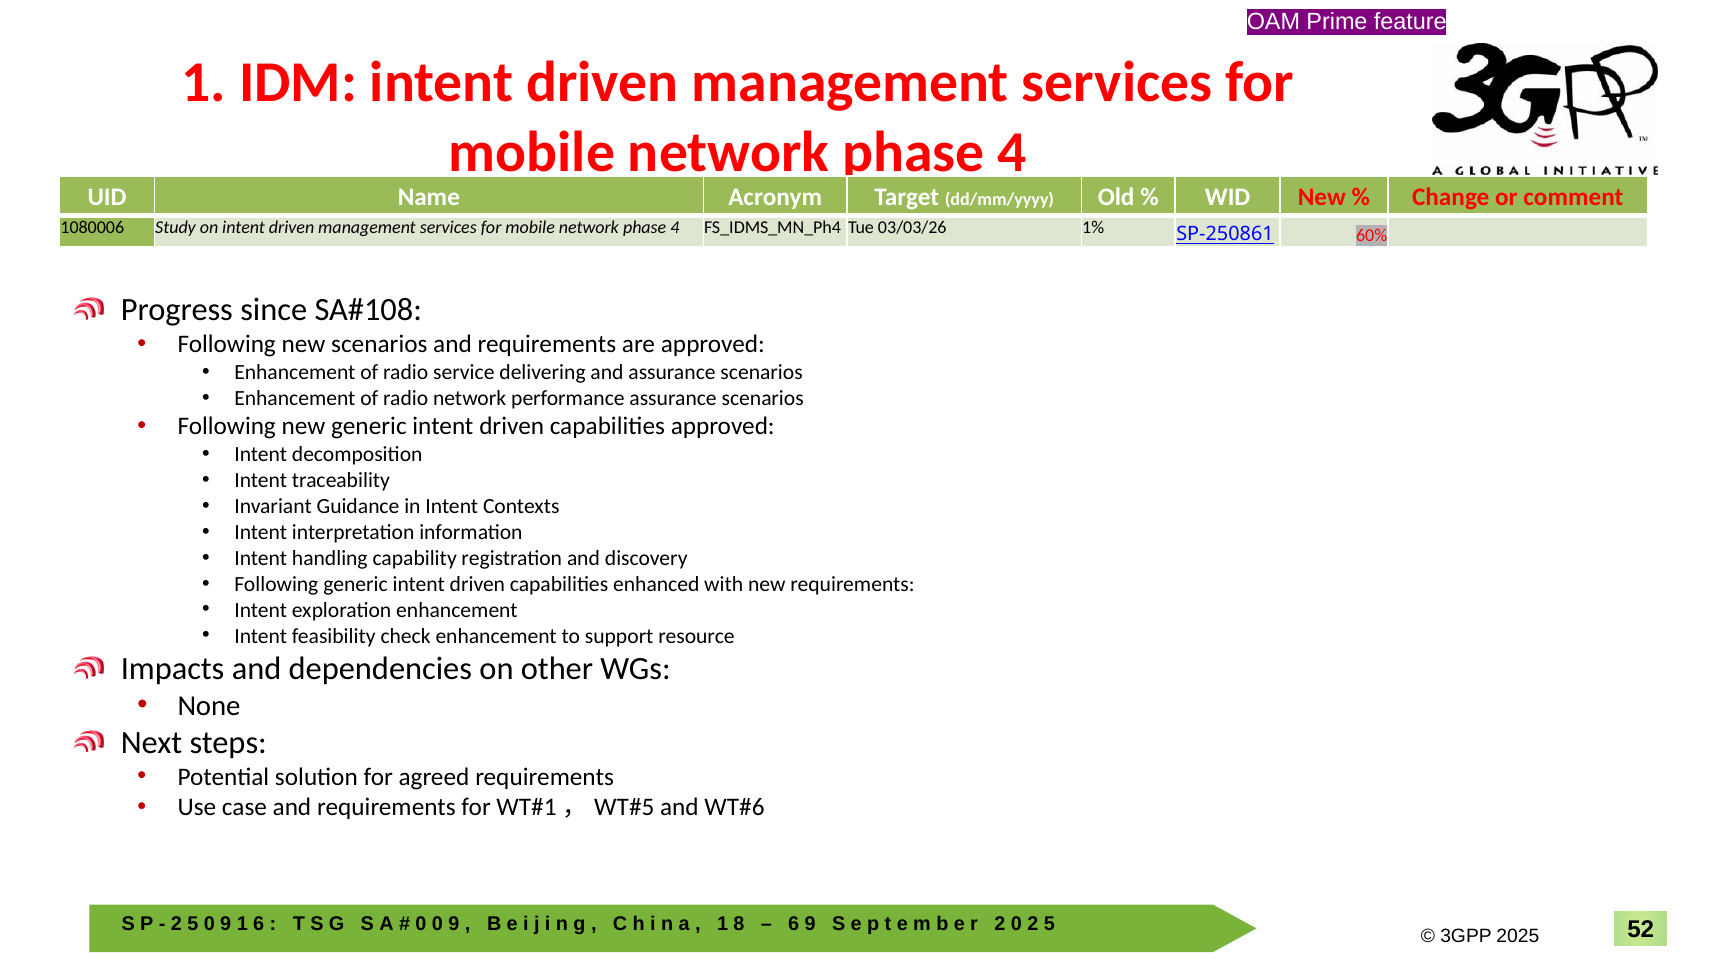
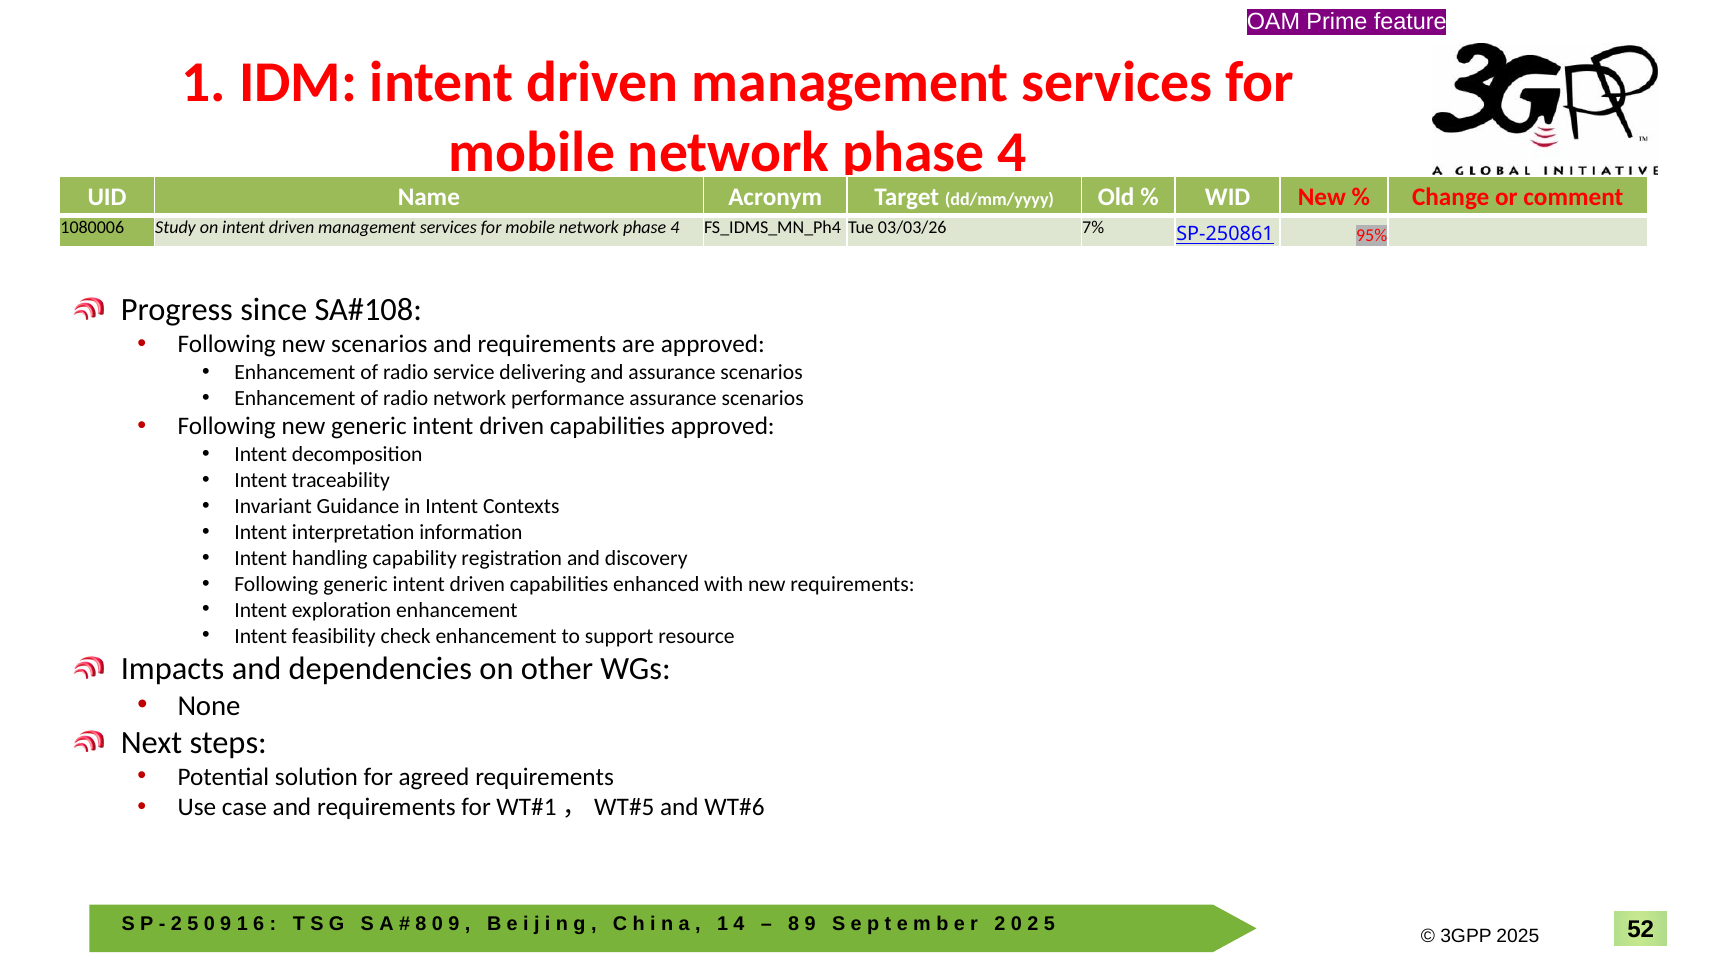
1%: 1% -> 7%
60%: 60% -> 95%
0 at (421, 924): 0 -> 8
1 8: 8 -> 4
6 at (794, 924): 6 -> 8
